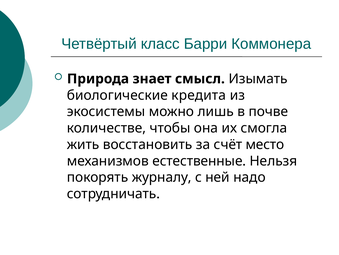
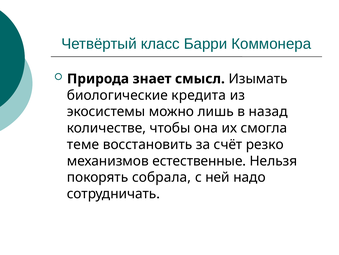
почве: почве -> назад
жить: жить -> теме
место: место -> резко
журналу: журналу -> собрала
